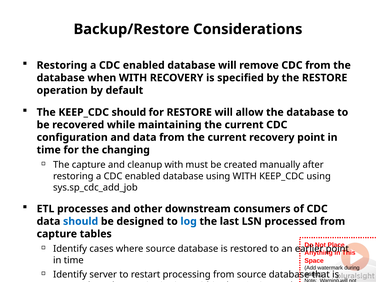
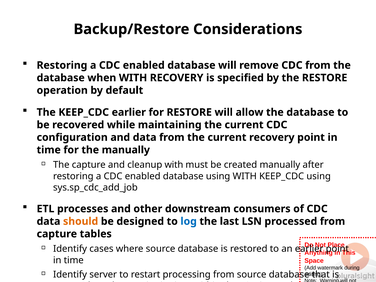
KEEP_CDC should: should -> earlier
the changing: changing -> manually
should at (81, 221) colour: blue -> orange
